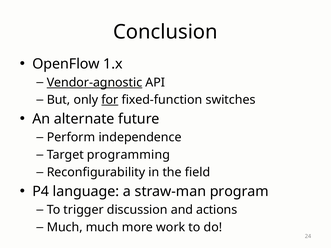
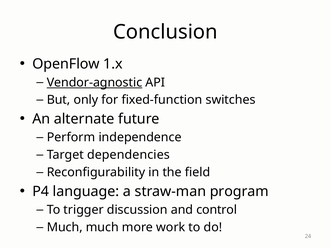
for underline: present -> none
programming: programming -> dependencies
actions: actions -> control
